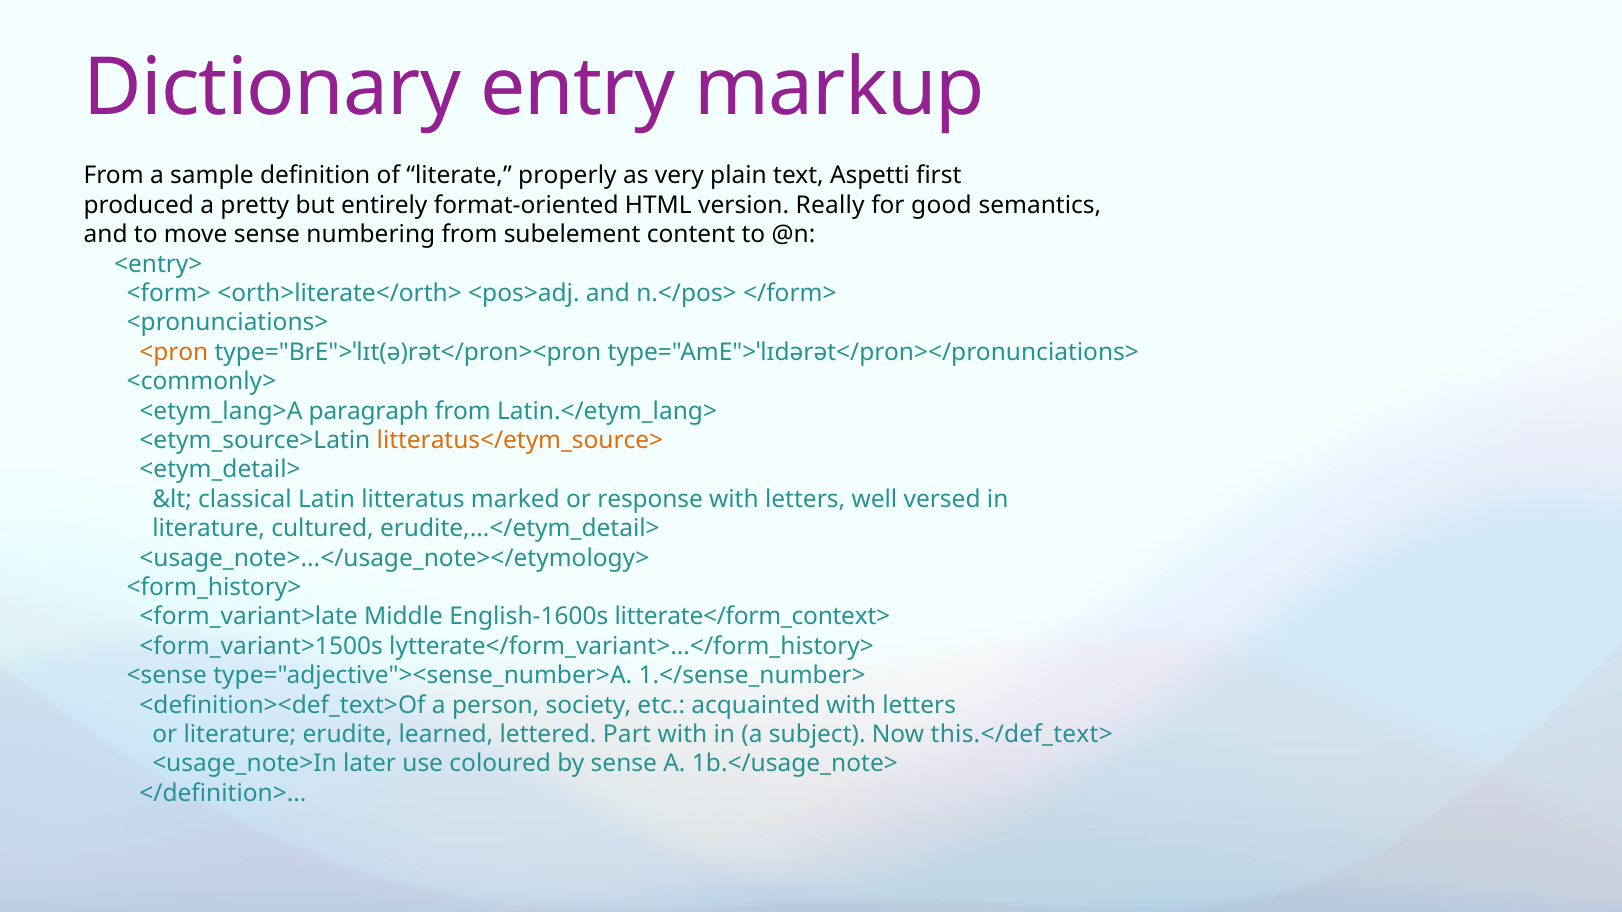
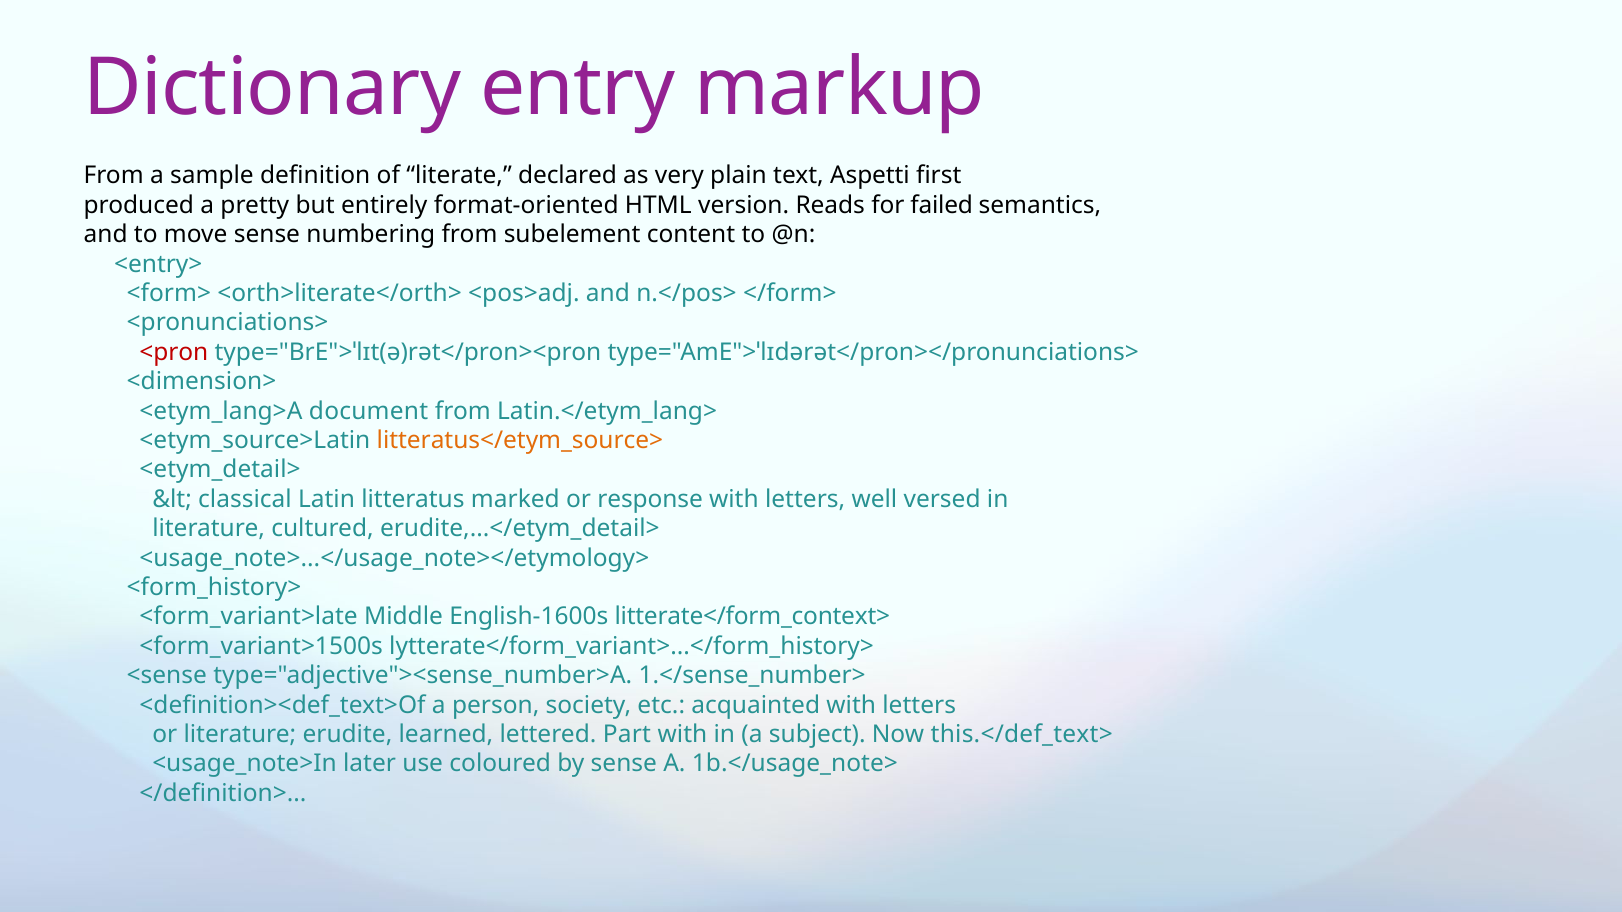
properly: properly -> declared
Really: Really -> Reads
good: good -> failed
<pron colour: orange -> red
<commonly>: <commonly> -> <dimension>
paragraph: paragraph -> document
